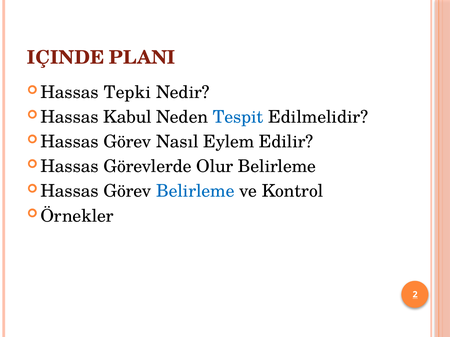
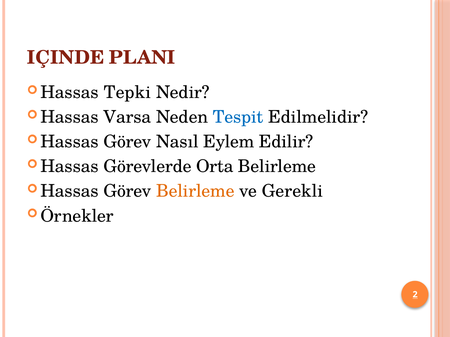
Kabul: Kabul -> Varsa
Olur: Olur -> Orta
Belirleme at (195, 192) colour: blue -> orange
Kontrol: Kontrol -> Gerekli
